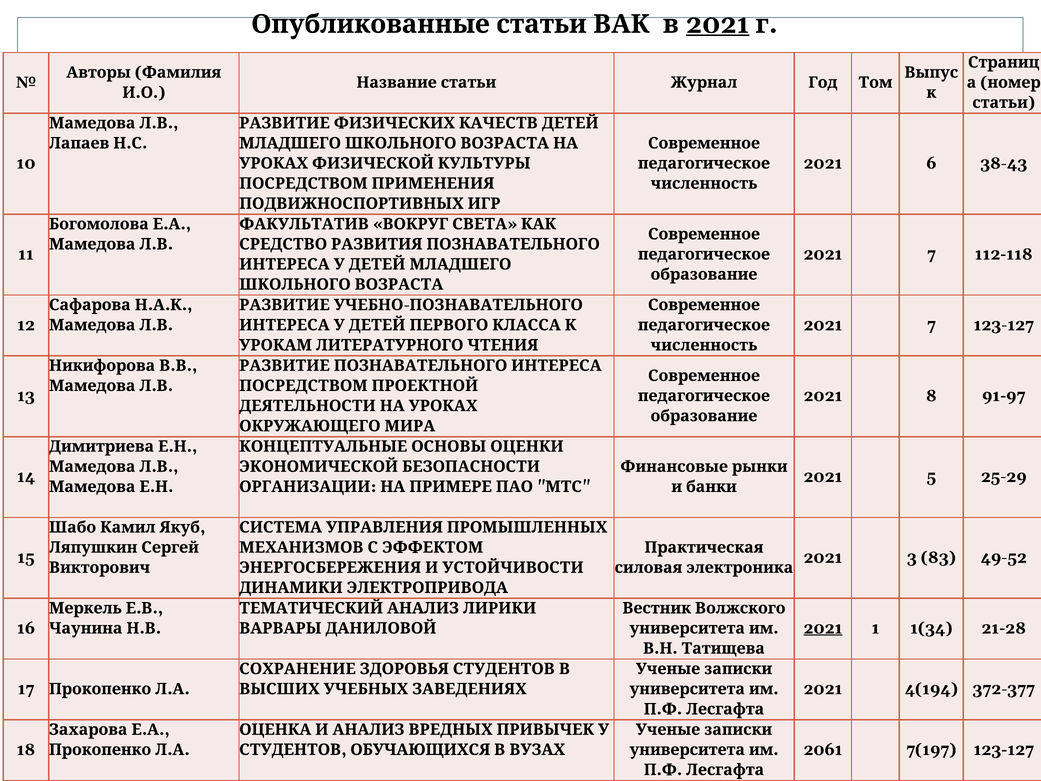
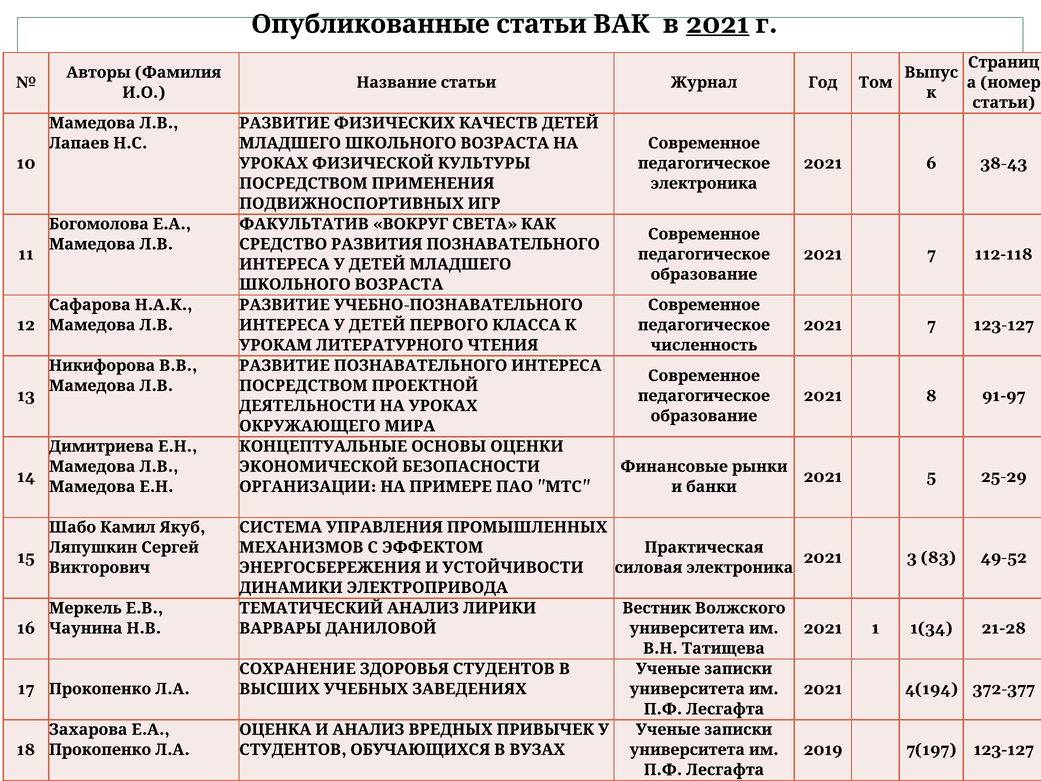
численность at (704, 183): численность -> электроника
2021 at (823, 628) underline: present -> none
2061: 2061 -> 2019
